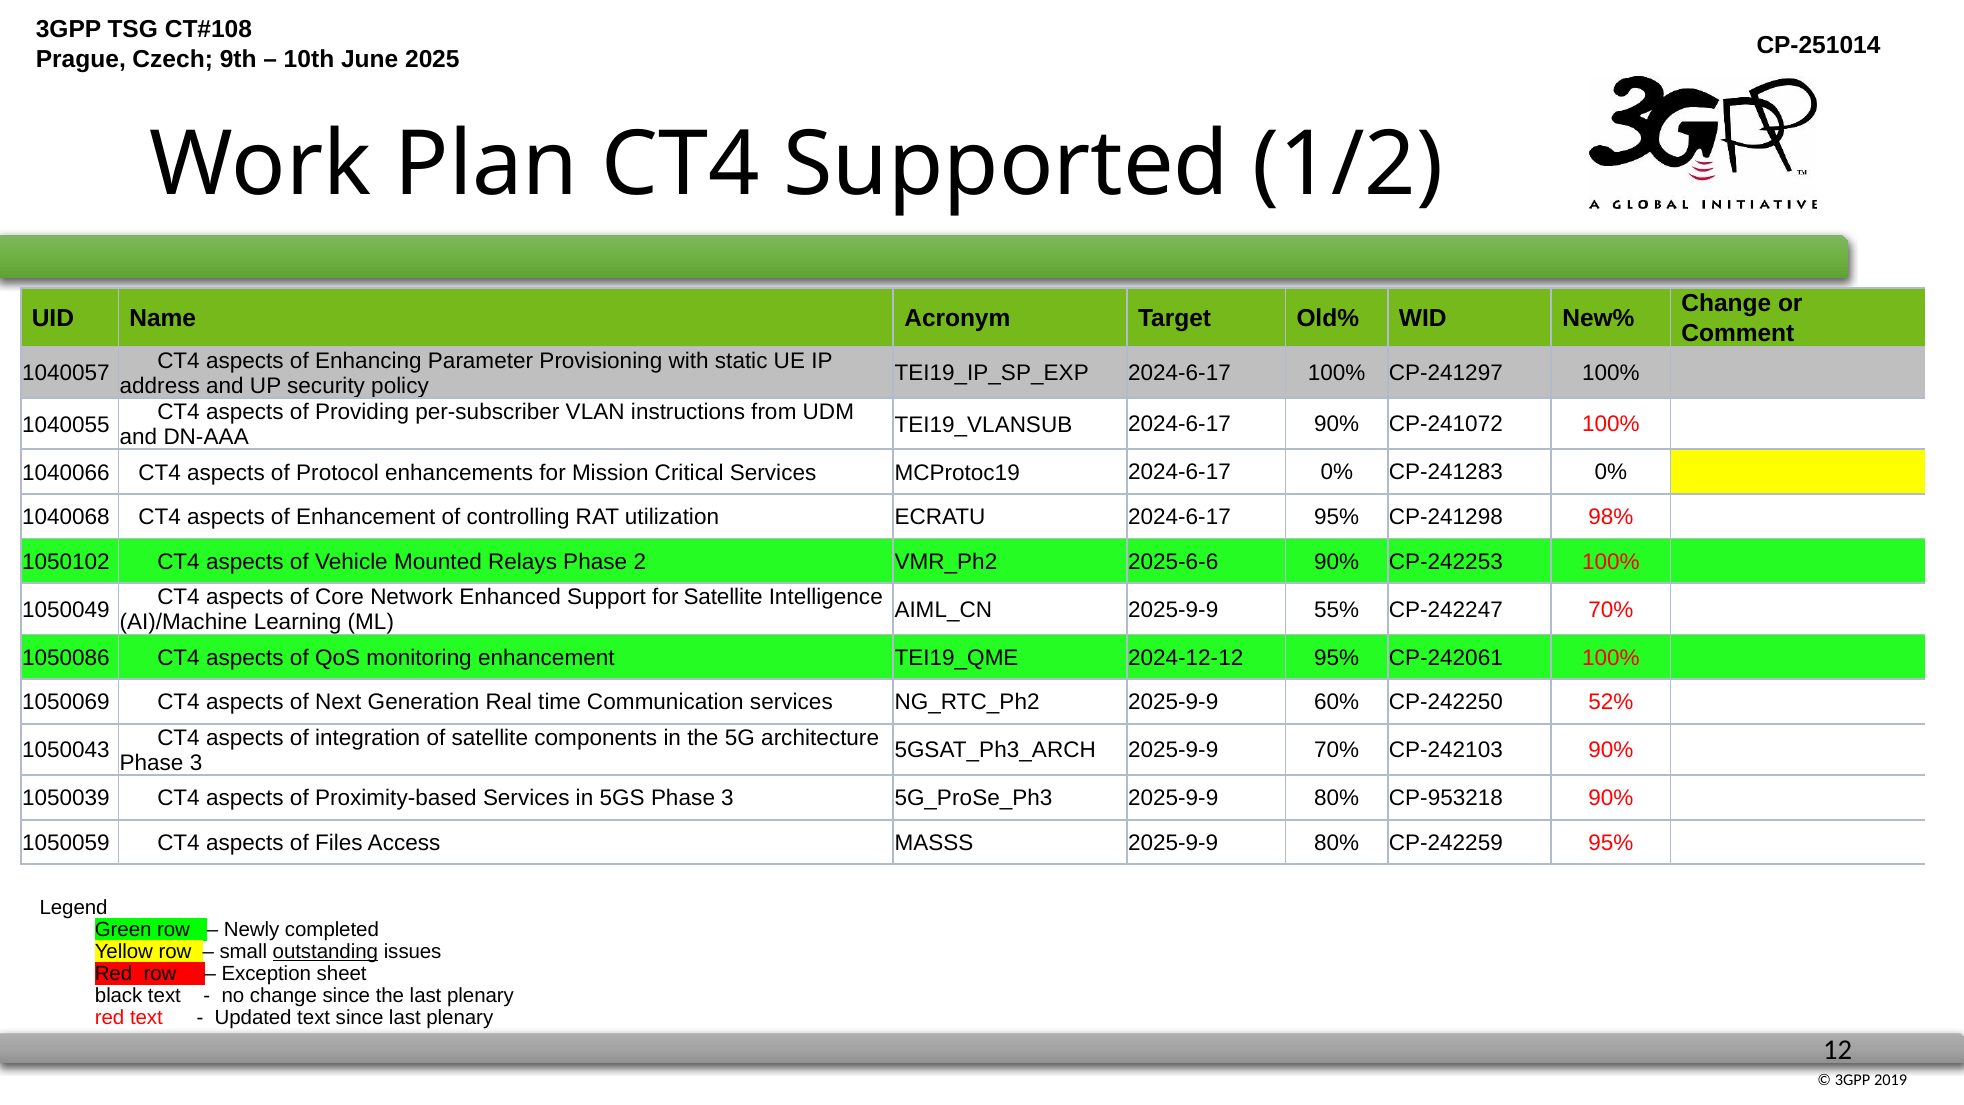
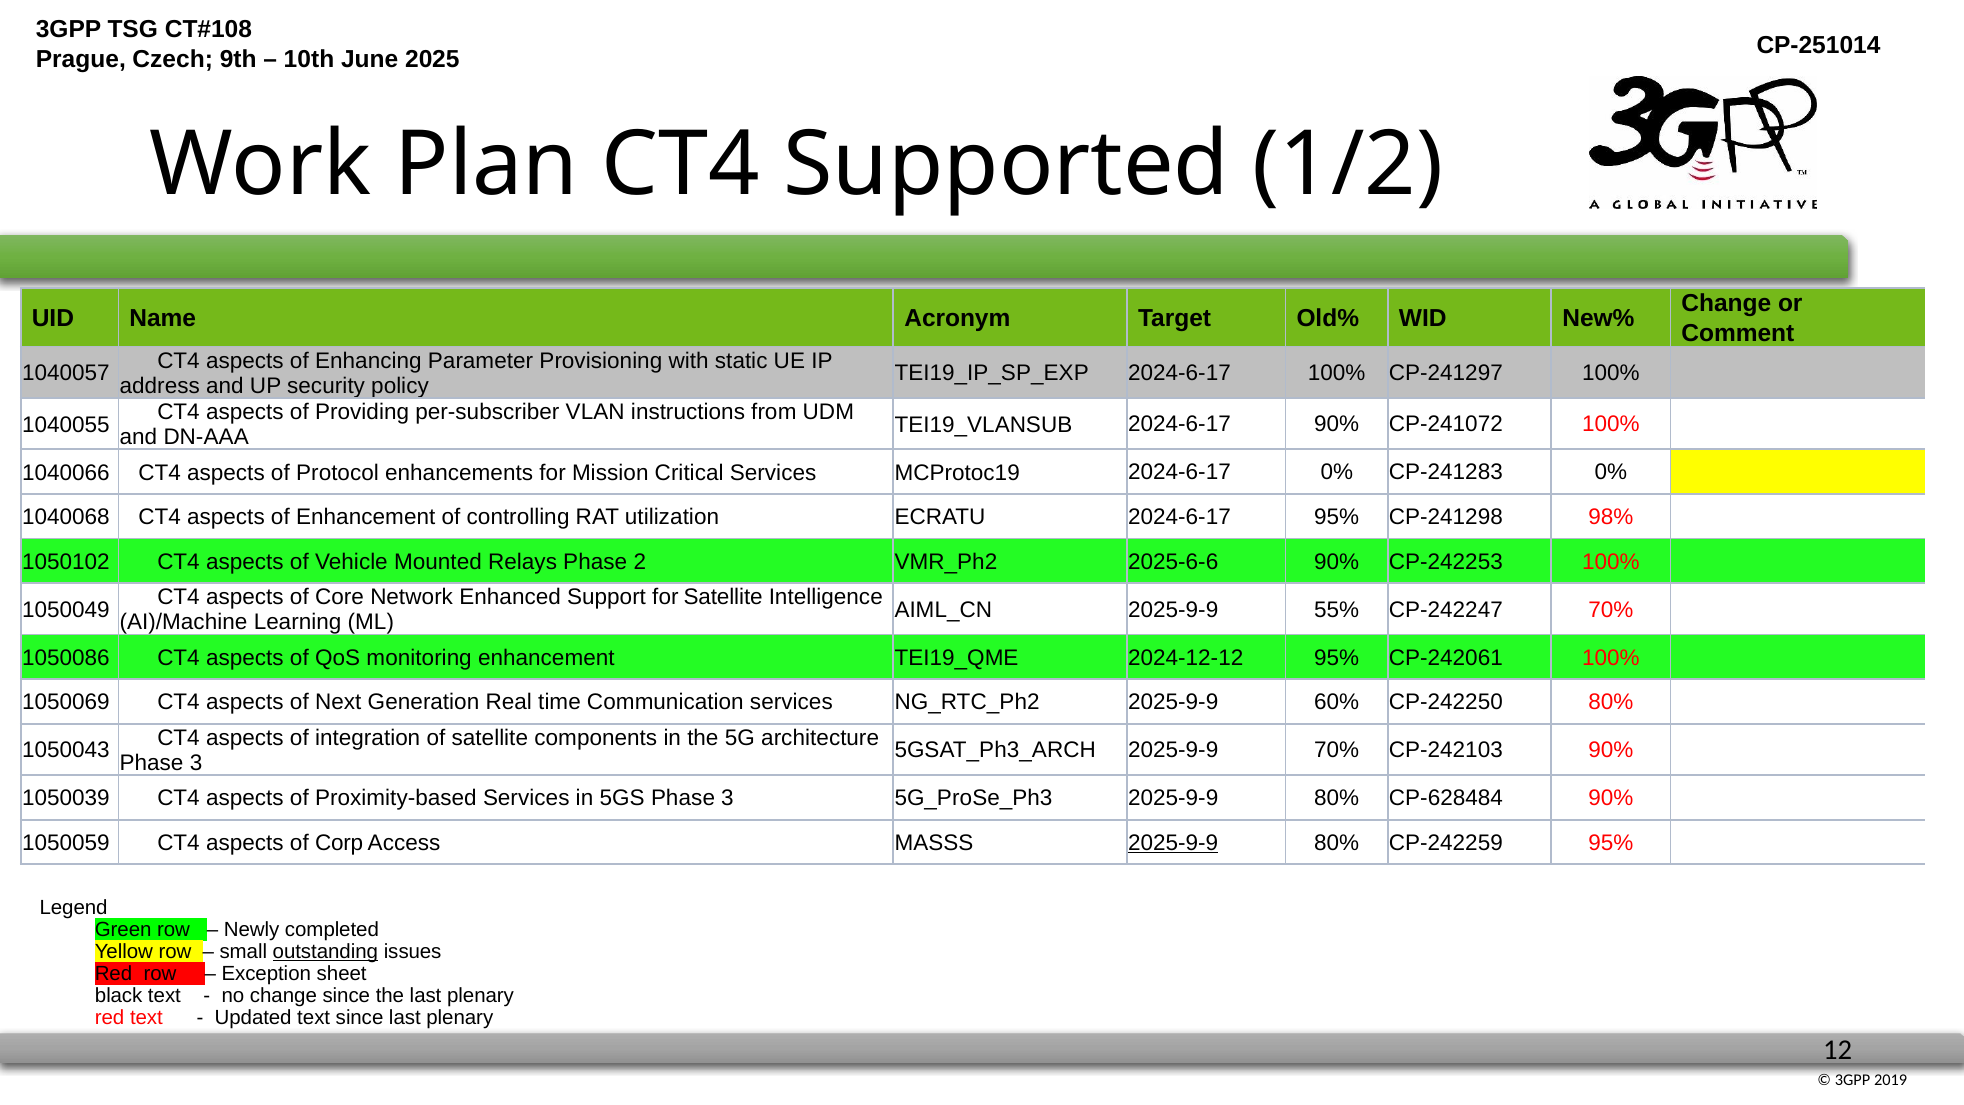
CP-242250 52%: 52% -> 80%
CP-953218: CP-953218 -> CP-628484
Files: Files -> Corp
2025-9-9 at (1173, 843) underline: none -> present
